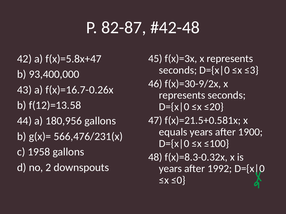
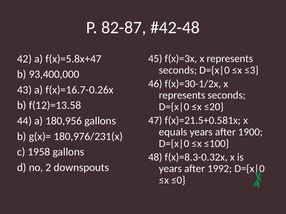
f(x)=30-9/2x: f(x)=30-9/2x -> f(x)=30-1/2x
566,476/231(x: 566,476/231(x -> 180,976/231(x
